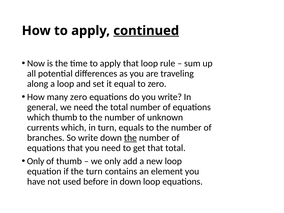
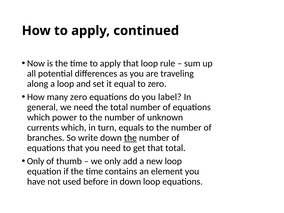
continued underline: present -> none
you write: write -> label
which thumb: thumb -> power
if the turn: turn -> time
